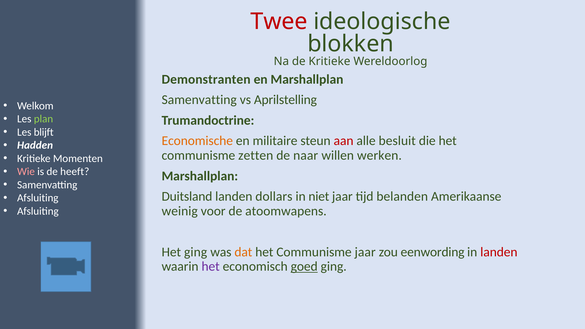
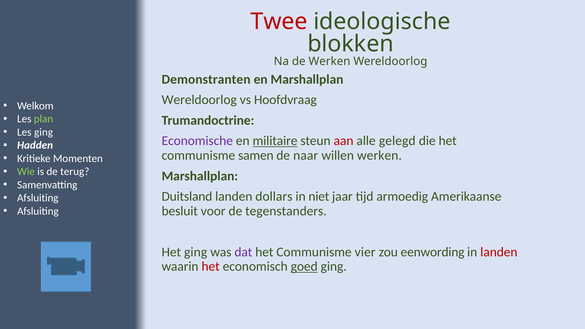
de Kritieke: Kritieke -> Werken
Samenvatting at (199, 100): Samenvatting -> Wereldoorlog
Aprilstelling: Aprilstelling -> Hoofdvraag
Les blijft: blijft -> ging
Economische colour: orange -> purple
militaire underline: none -> present
besluit: besluit -> gelegd
zetten: zetten -> samen
Wie colour: pink -> light green
heeft: heeft -> terug
belanden: belanden -> armoedig
weinig: weinig -> besluit
atoomwapens: atoomwapens -> tegenstanders
dat colour: orange -> purple
Communisme jaar: jaar -> vier
het at (211, 267) colour: purple -> red
